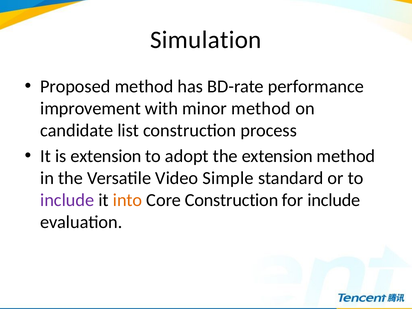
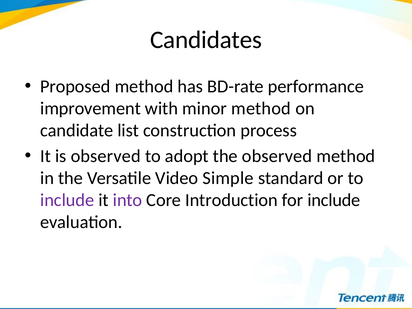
Simulation: Simulation -> Candidates
is extension: extension -> observed
the extension: extension -> observed
into colour: orange -> purple
Core Construction: Construction -> Introduction
